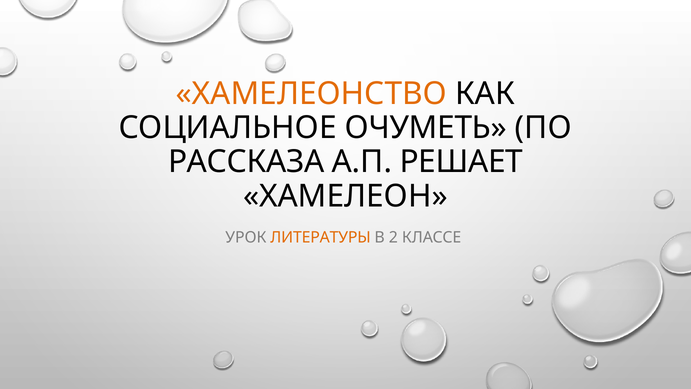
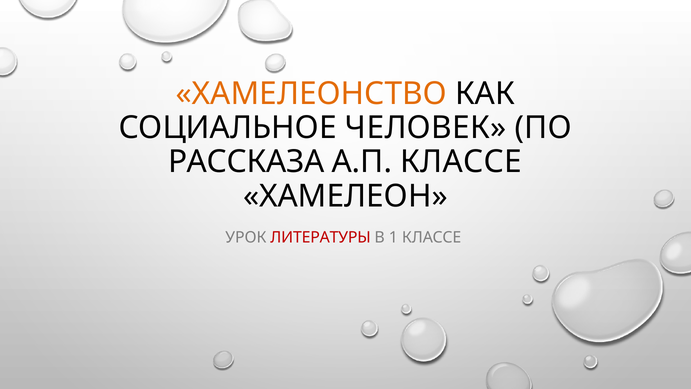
ОЧУМЕТЬ: ОЧУМЕТЬ -> ЧЕЛОВЕК
А.П РЕШАЕТ: РЕШАЕТ -> КЛАССЕ
ЛИТЕРАТУРЫ colour: orange -> red
2: 2 -> 1
